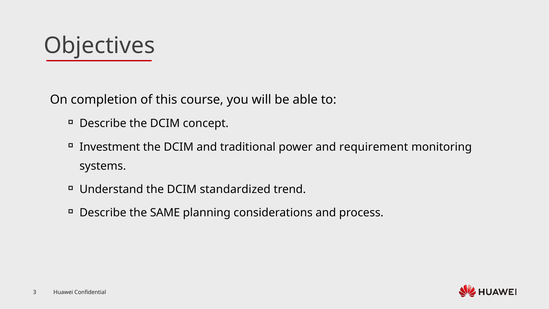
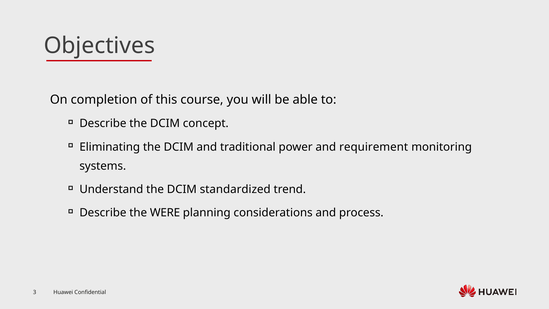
Investment: Investment -> Eliminating
SAME: SAME -> WERE
